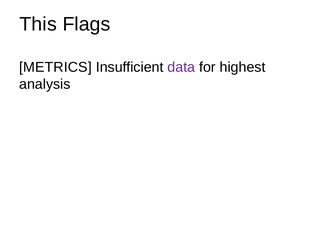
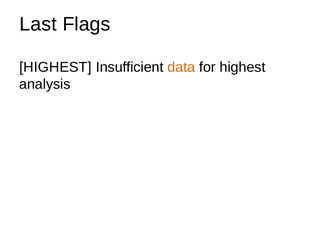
This: This -> Last
METRICS at (55, 67): METRICS -> HIGHEST
data colour: purple -> orange
